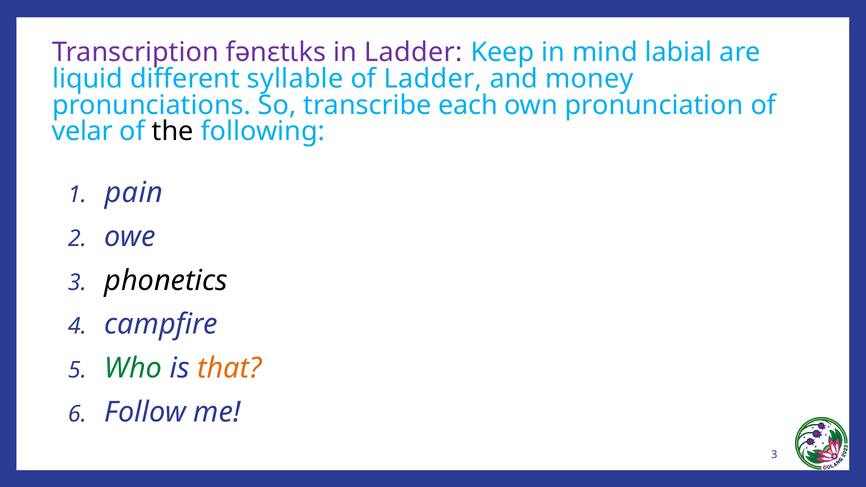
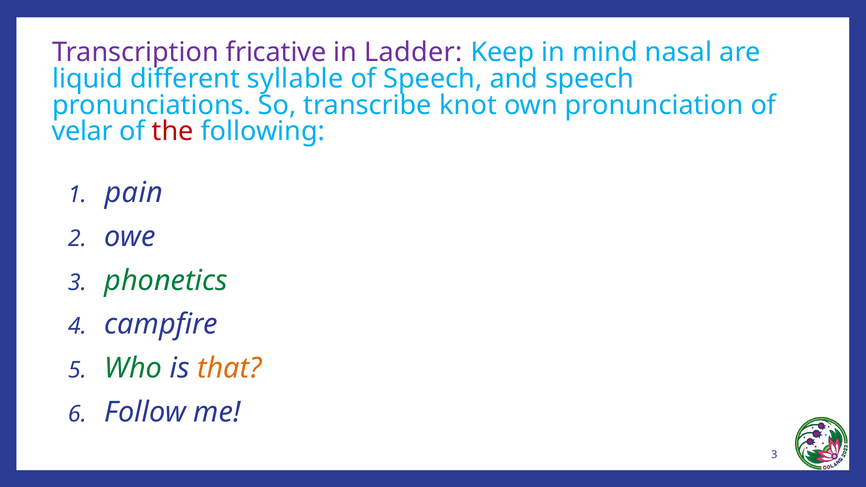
fənɛtɩks: fənɛtɩks -> fricative
labial: labial -> nasal
of Ladder: Ladder -> Speech
and money: money -> speech
each: each -> knot
the colour: black -> red
phonetics colour: black -> green
